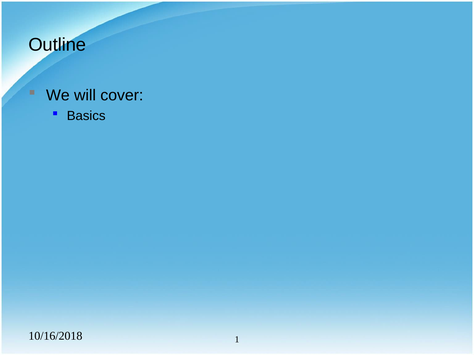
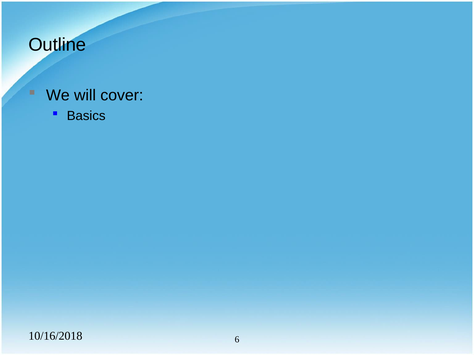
1: 1 -> 6
